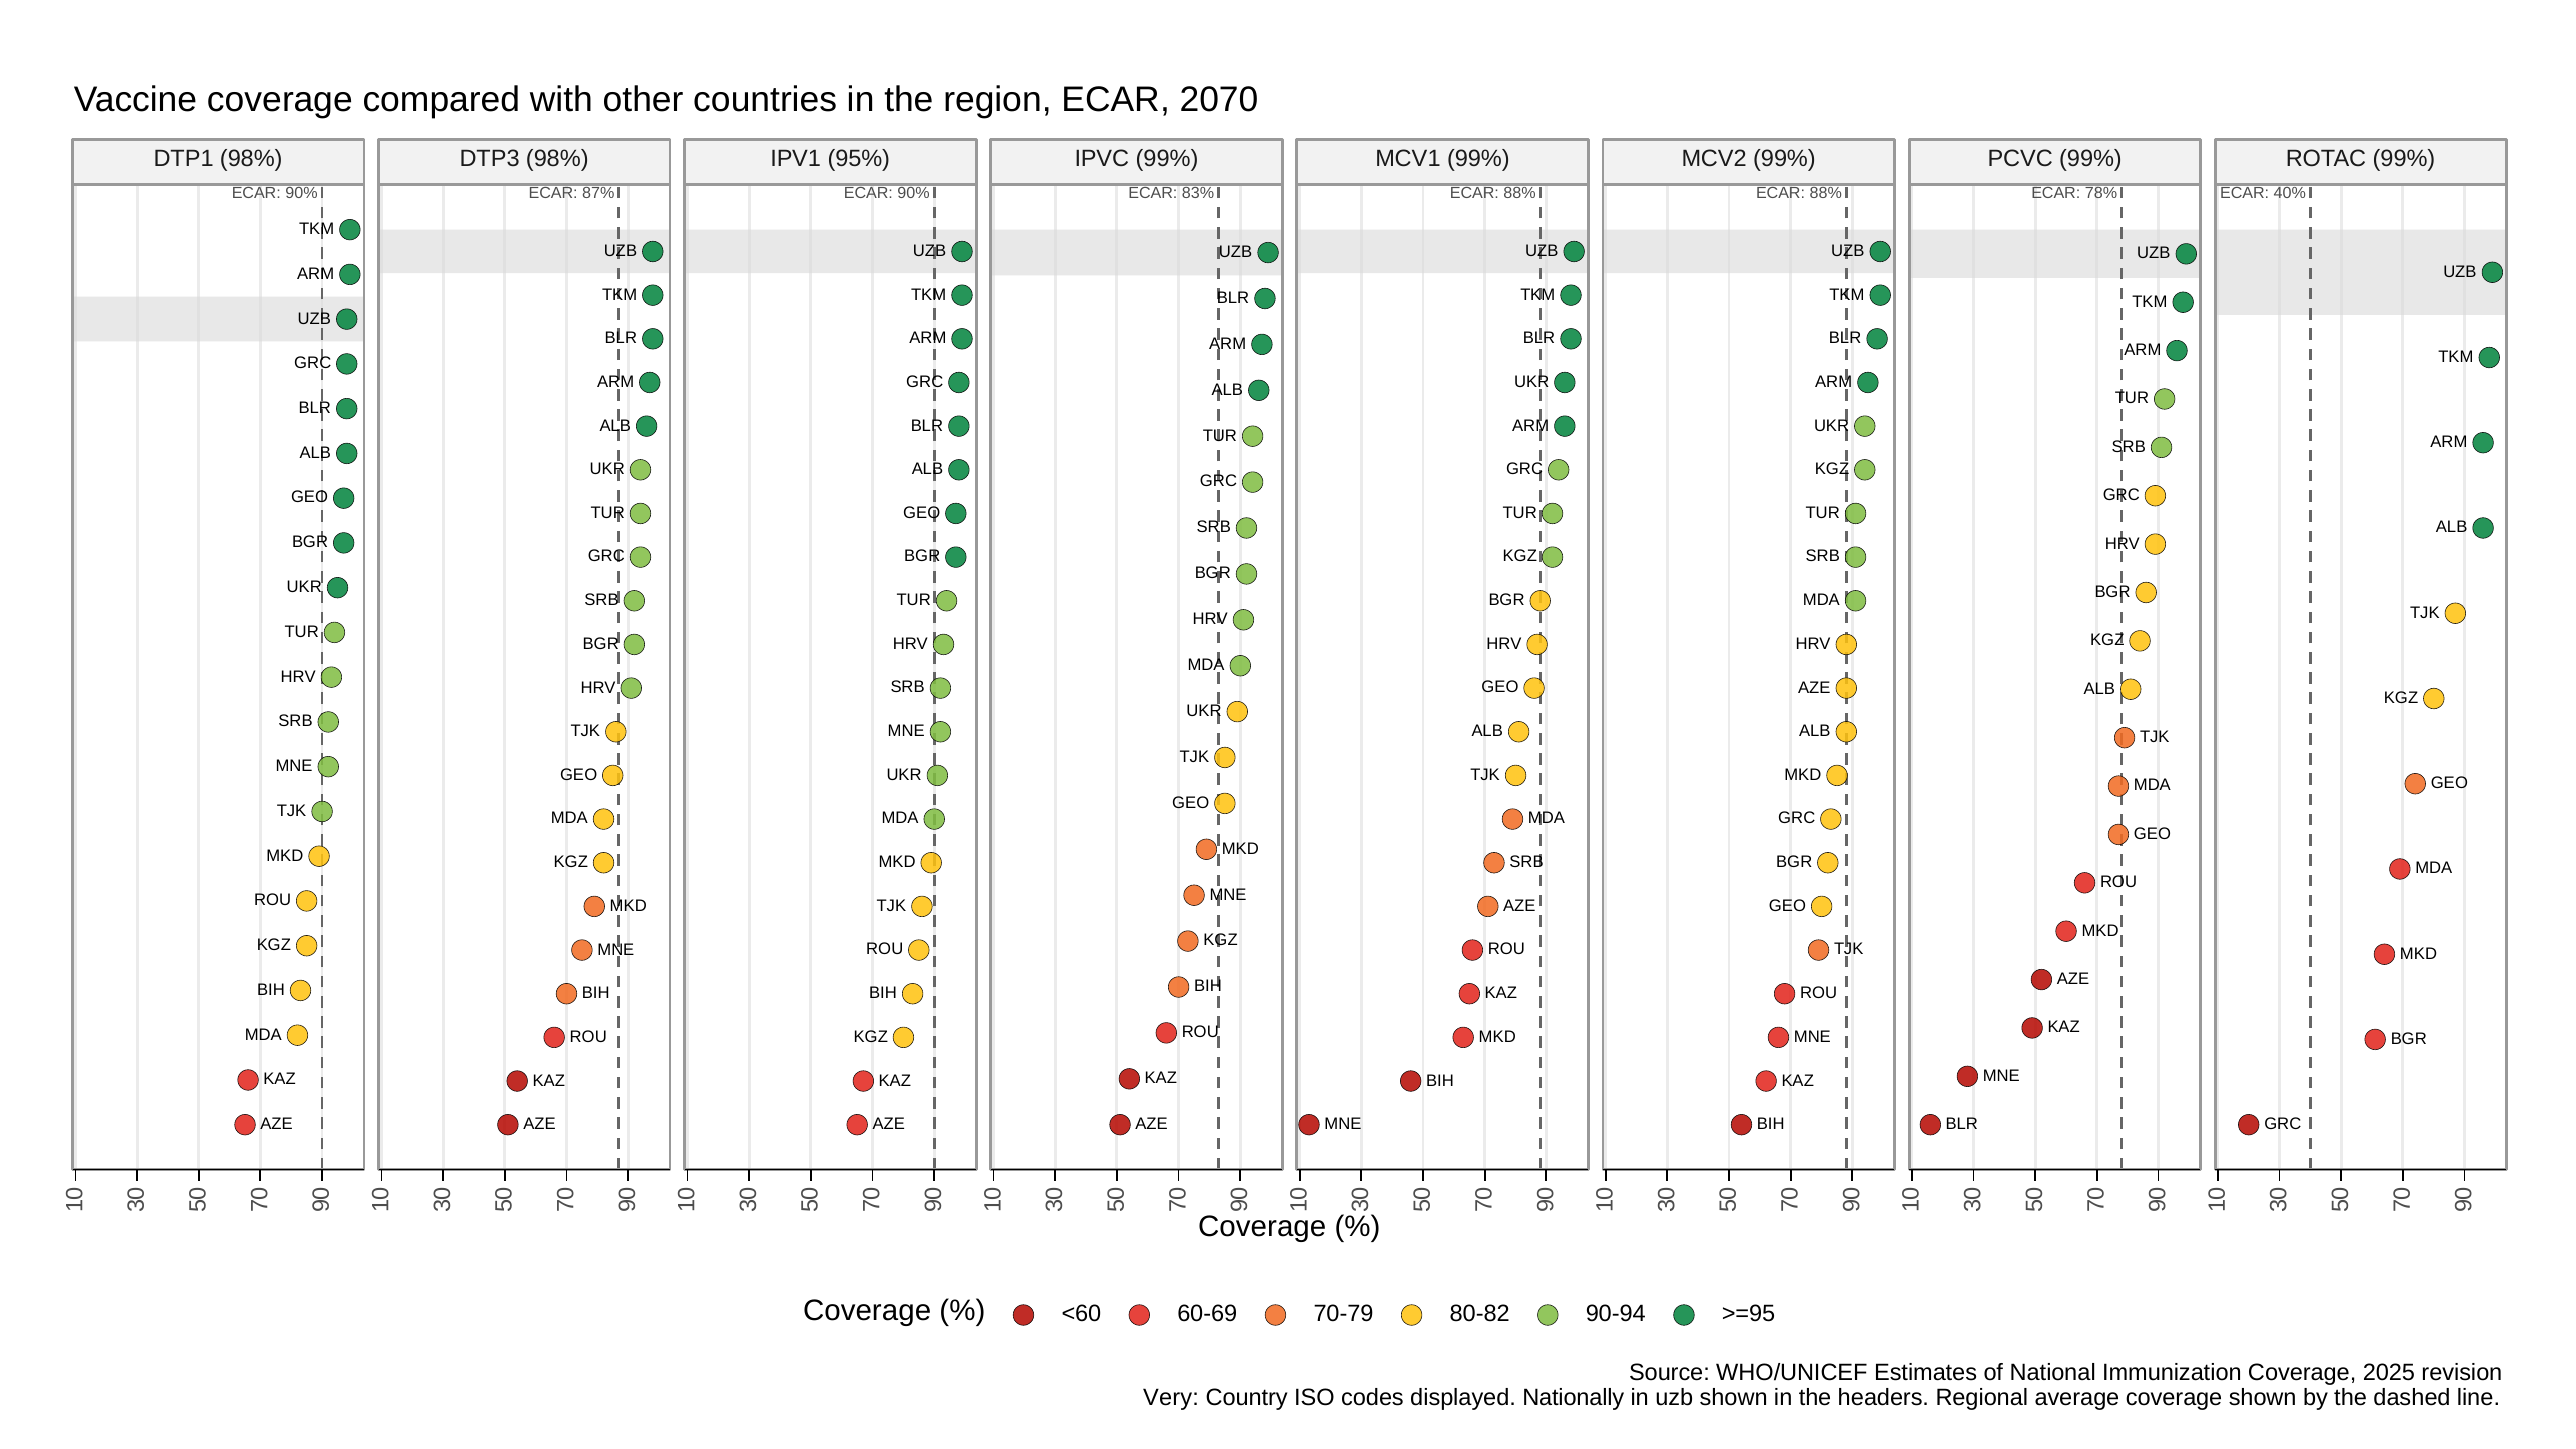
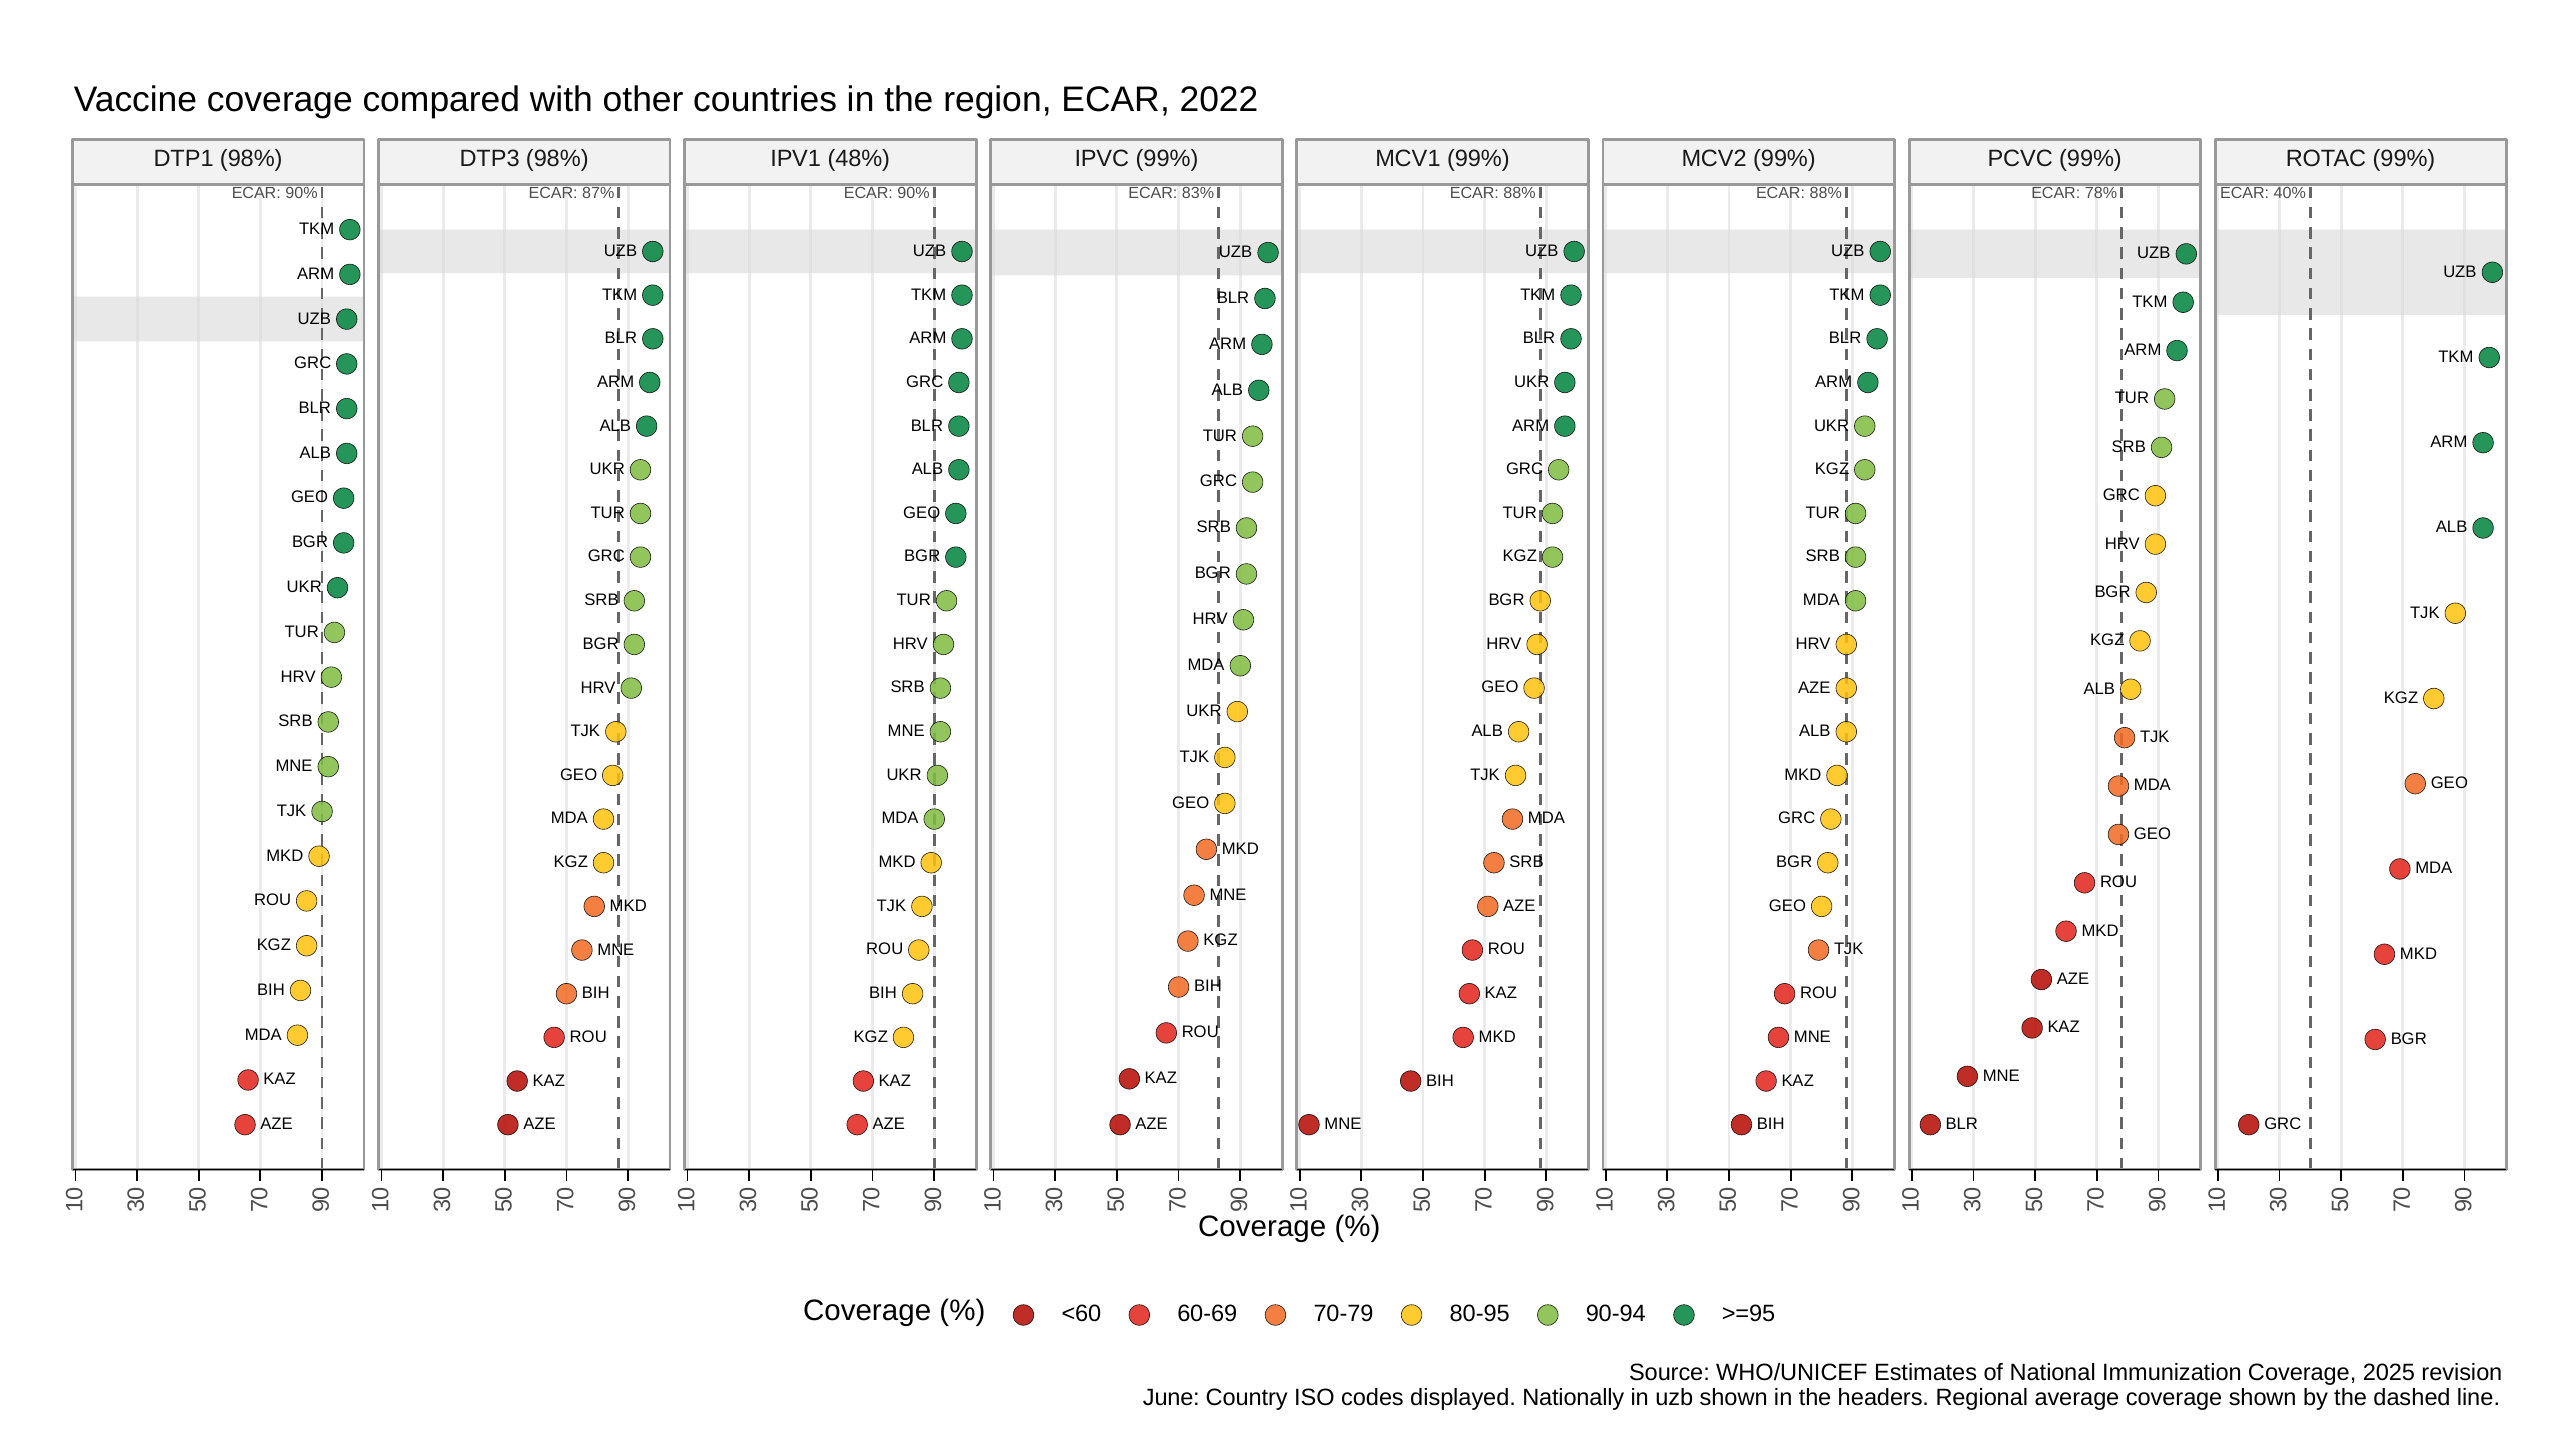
2070: 2070 -> 2022
95%: 95% -> 48%
80-82: 80-82 -> 80-95
Very: Very -> June
